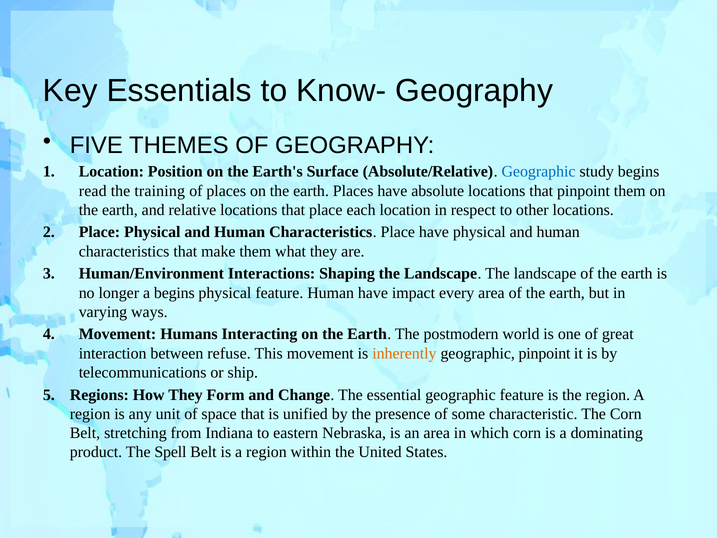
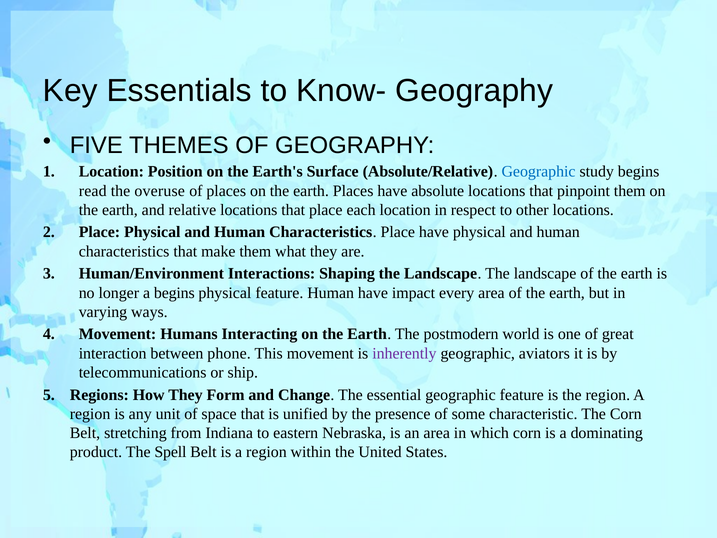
training: training -> overuse
refuse: refuse -> phone
inherently colour: orange -> purple
geographic pinpoint: pinpoint -> aviators
